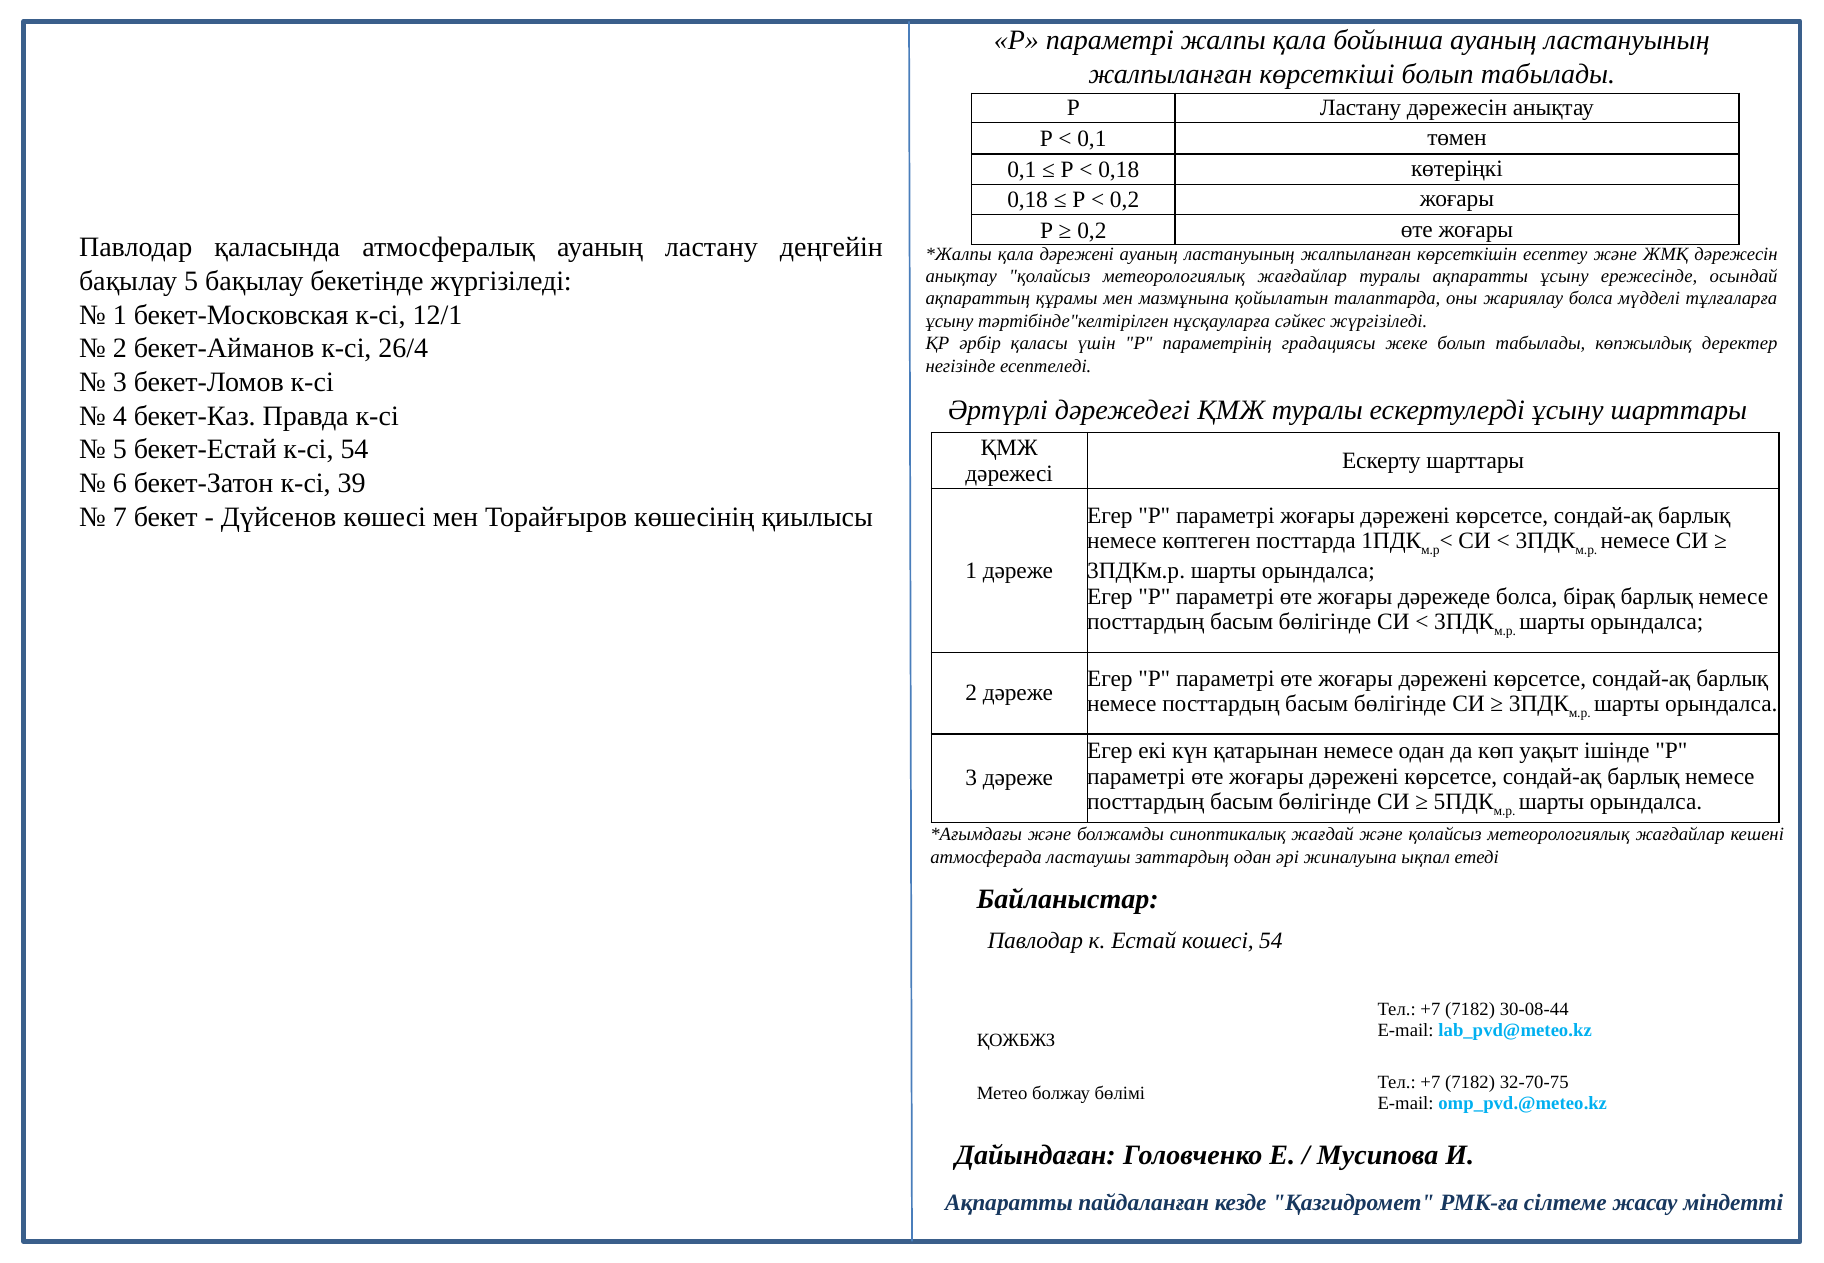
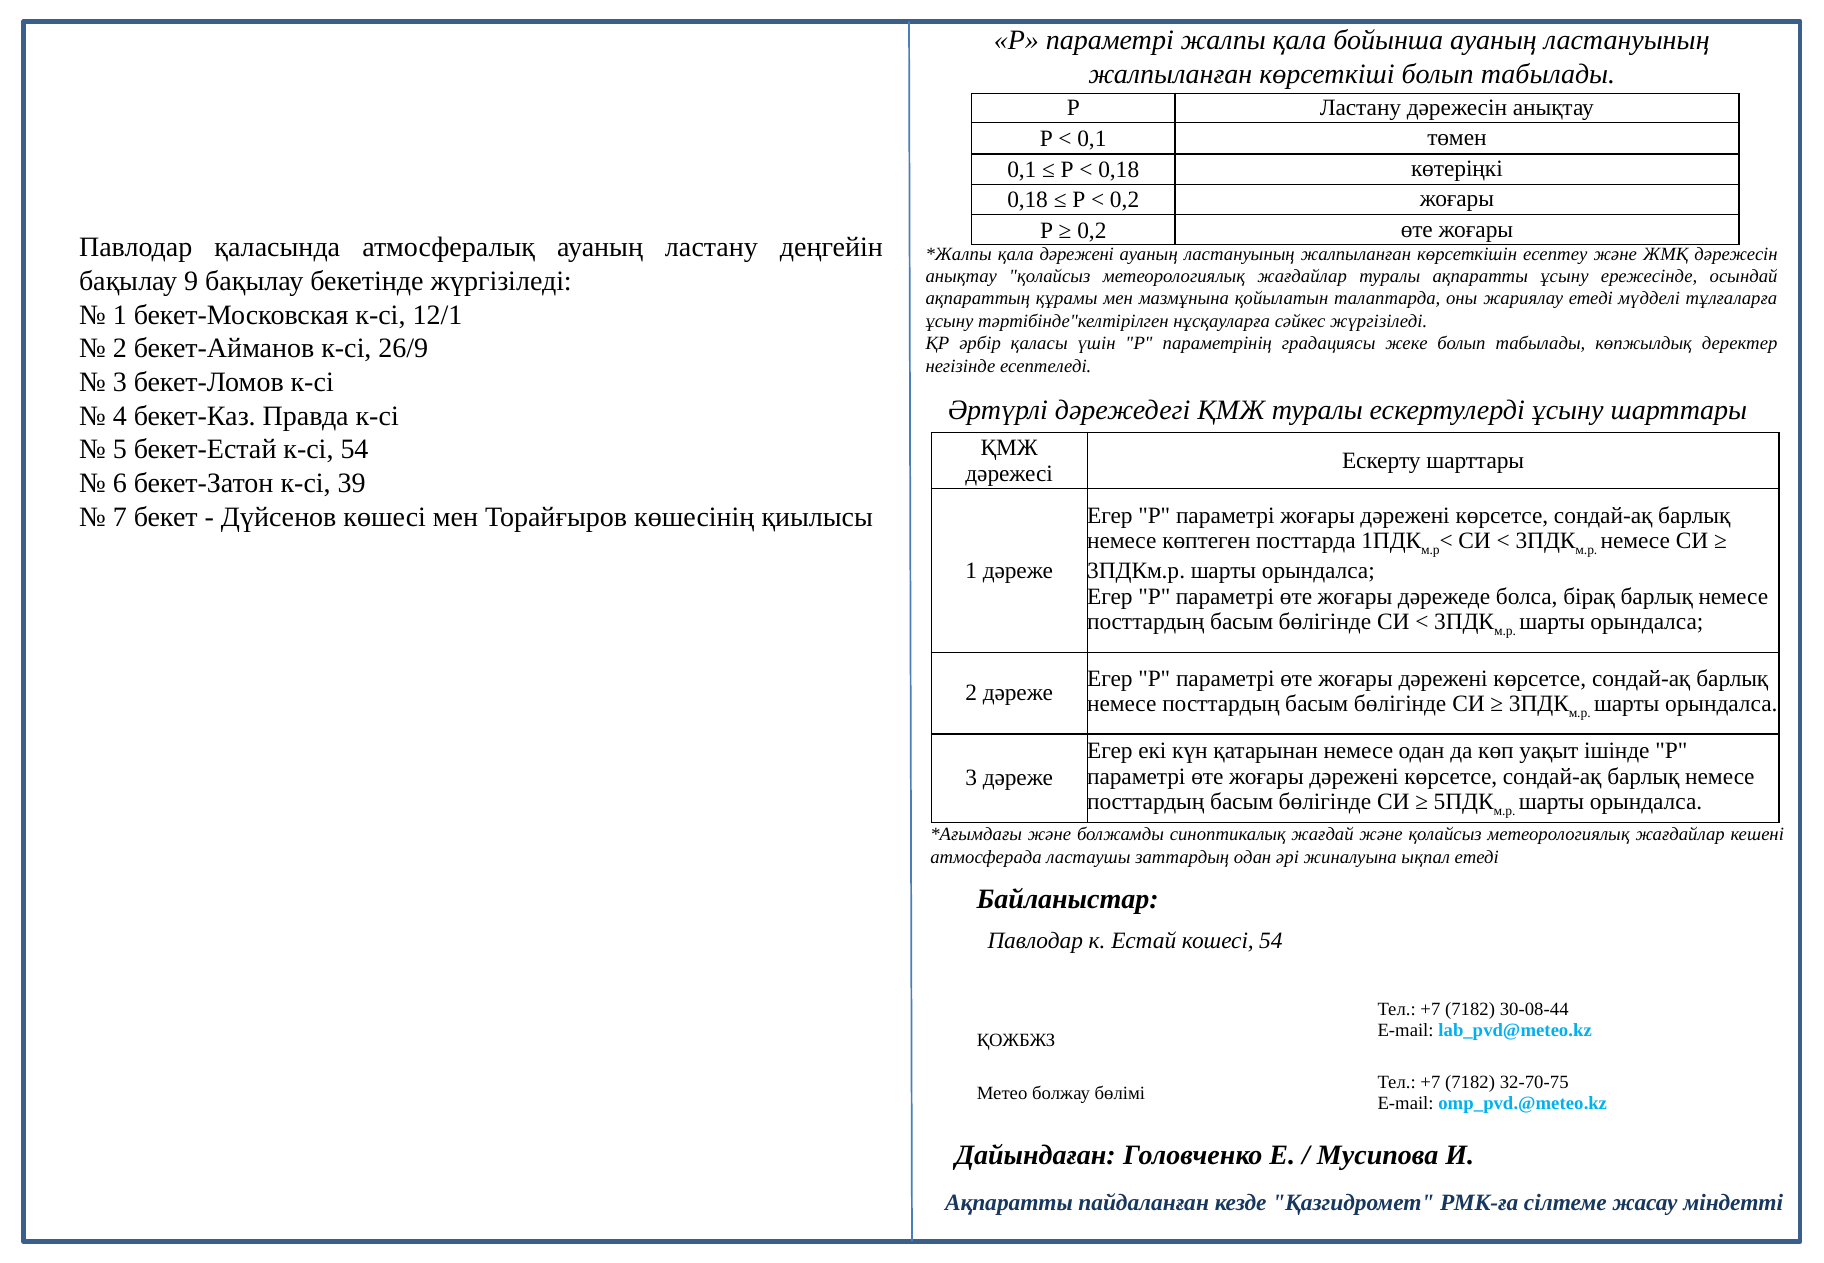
бақылау 5: 5 -> 9
жариялау болса: болса -> етеді
26/4: 26/4 -> 26/9
